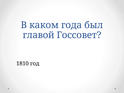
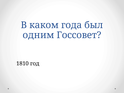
главой: главой -> одним
